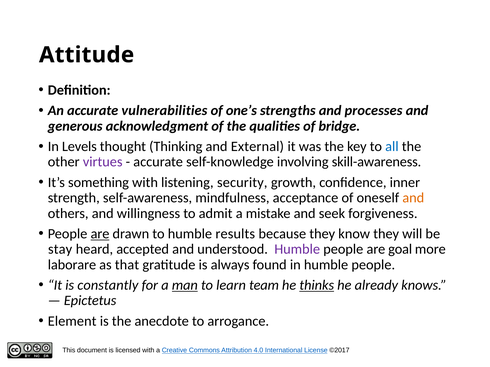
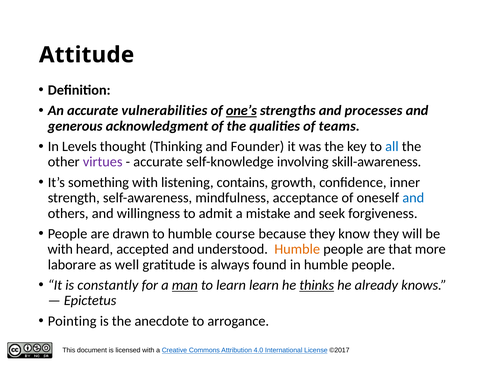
one’s underline: none -> present
bridge: bridge -> teams
External: External -> Founder
security: security -> contains
and at (413, 198) colour: orange -> blue
are at (100, 234) underline: present -> none
results: results -> course
stay at (60, 250): stay -> with
Humble at (297, 250) colour: purple -> orange
goal: goal -> that
that: that -> well
learn team: team -> learn
Element: Element -> Pointing
